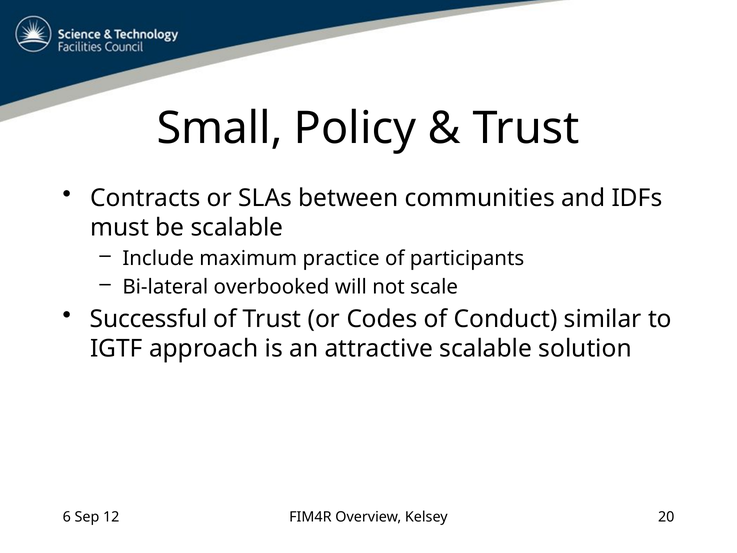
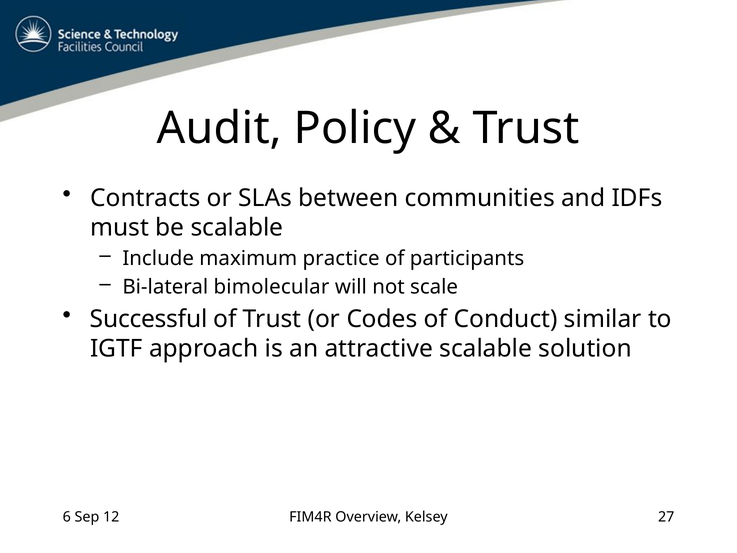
Small: Small -> Audit
overbooked: overbooked -> bimolecular
20: 20 -> 27
